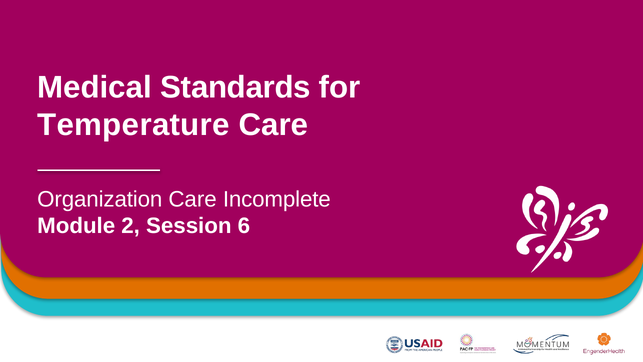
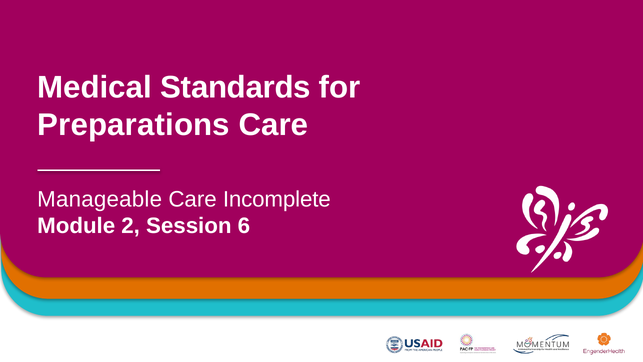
Temperature: Temperature -> Preparations
Organization: Organization -> Manageable
